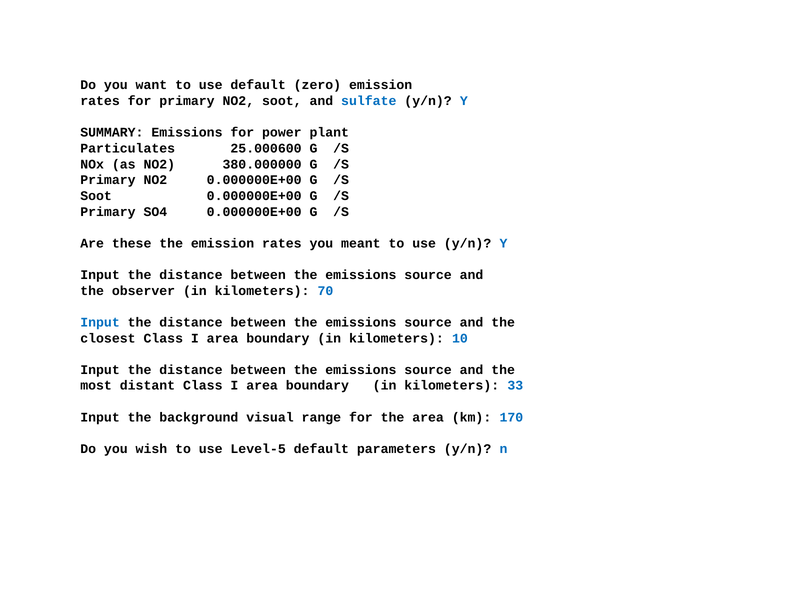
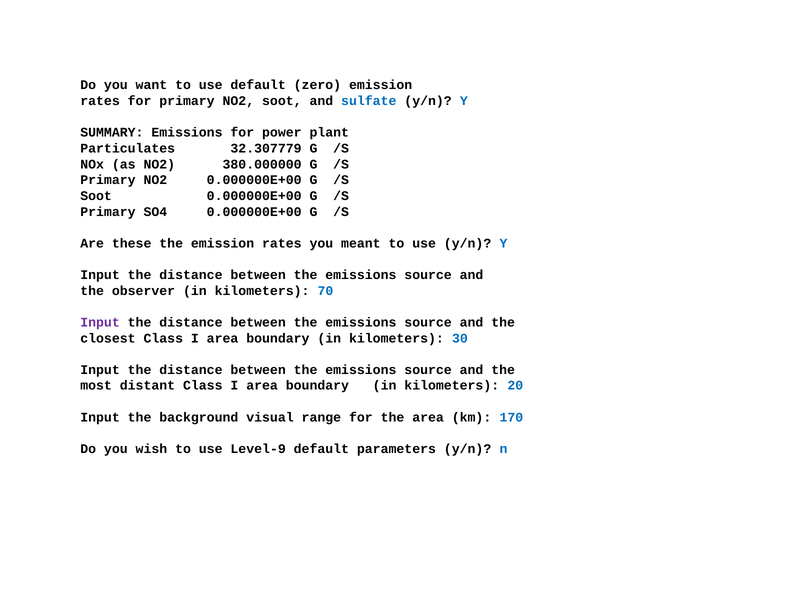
25.000600: 25.000600 -> 32.307779
Input at (100, 322) colour: blue -> purple
10: 10 -> 30
33: 33 -> 20
Level-5: Level-5 -> Level-9
